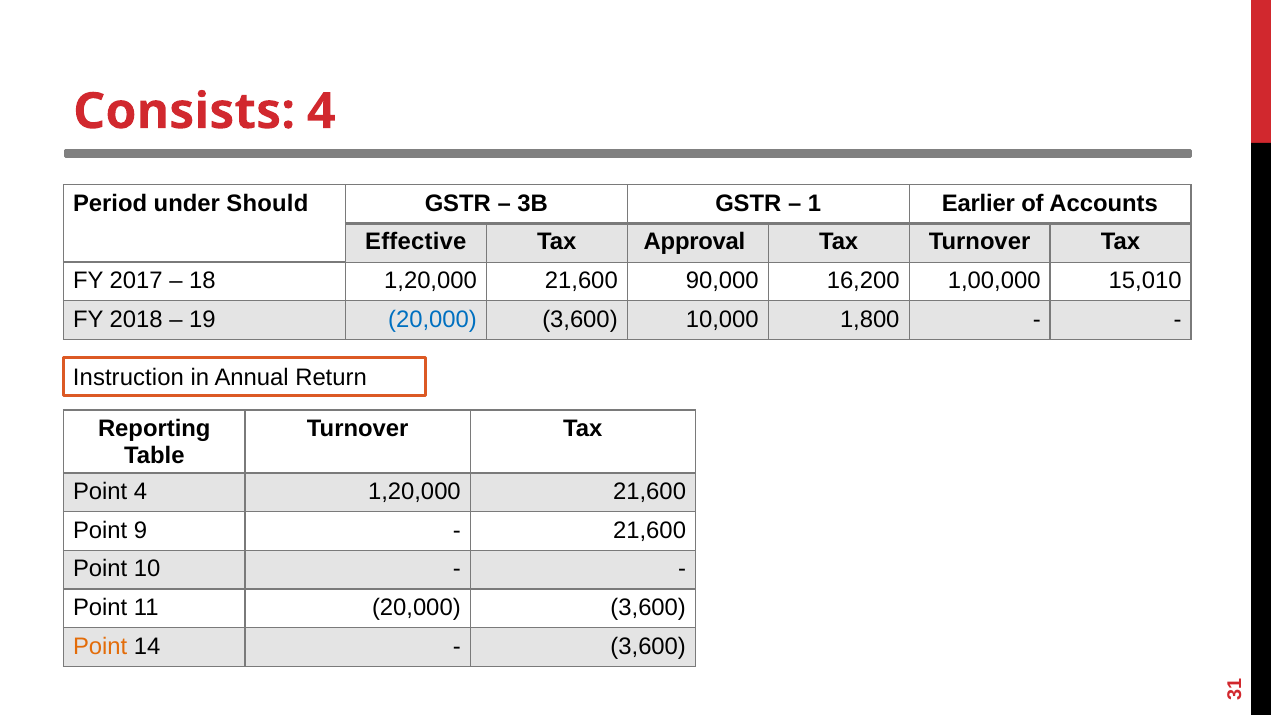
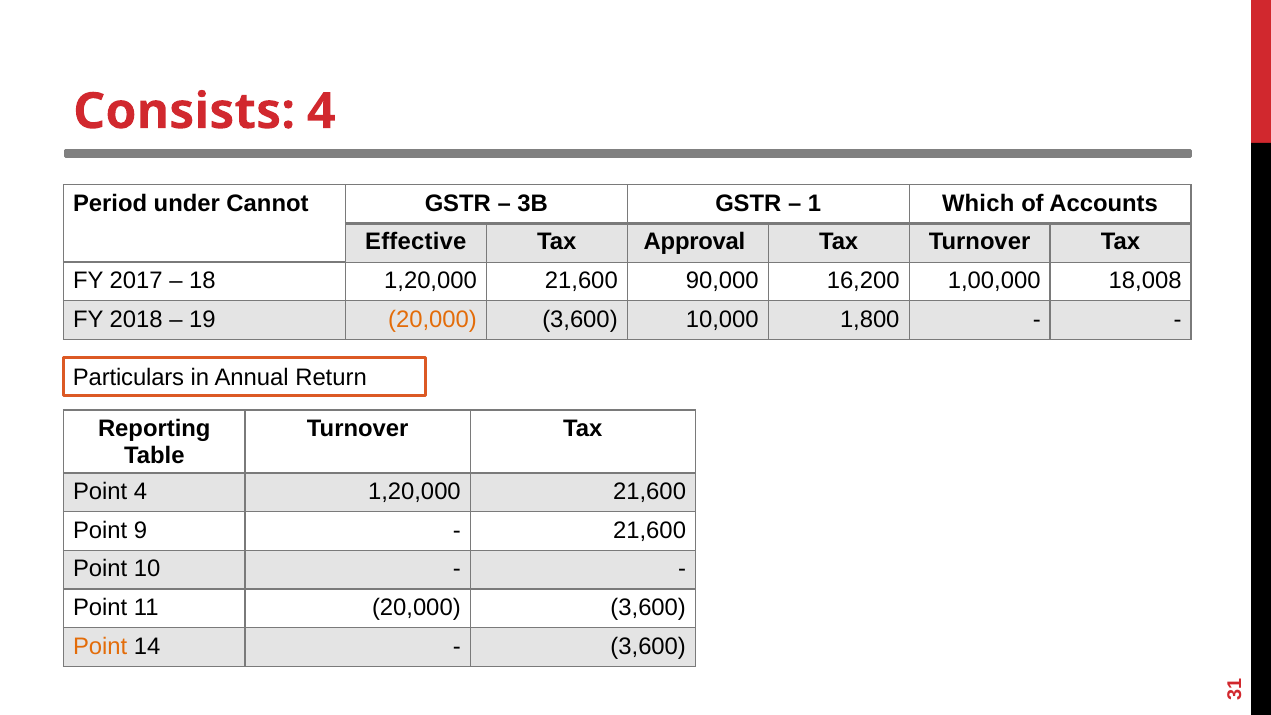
Should: Should -> Cannot
Earlier: Earlier -> Which
15,010: 15,010 -> 18,008
20,000 at (433, 319) colour: blue -> orange
Instruction: Instruction -> Particulars
